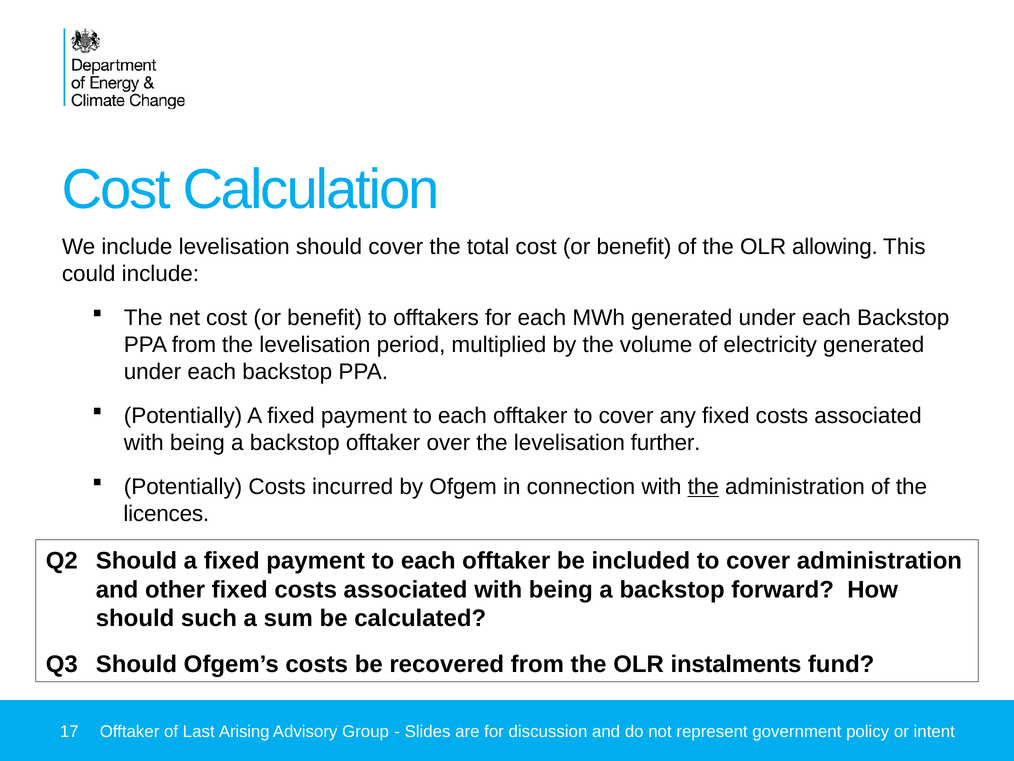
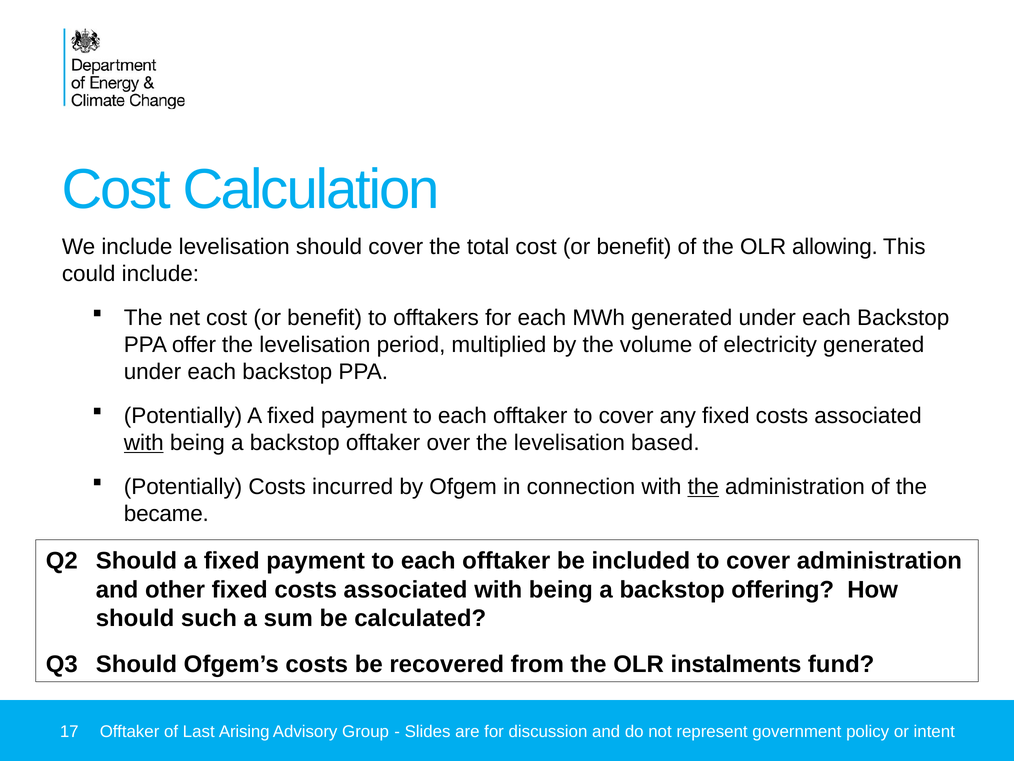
PPA from: from -> offer
with at (144, 443) underline: none -> present
further: further -> based
licences: licences -> became
forward: forward -> offering
